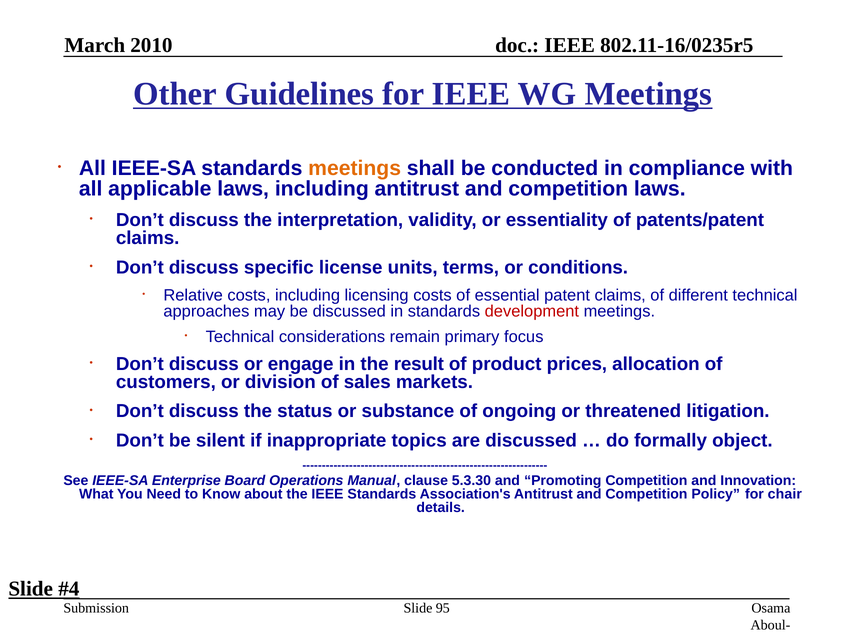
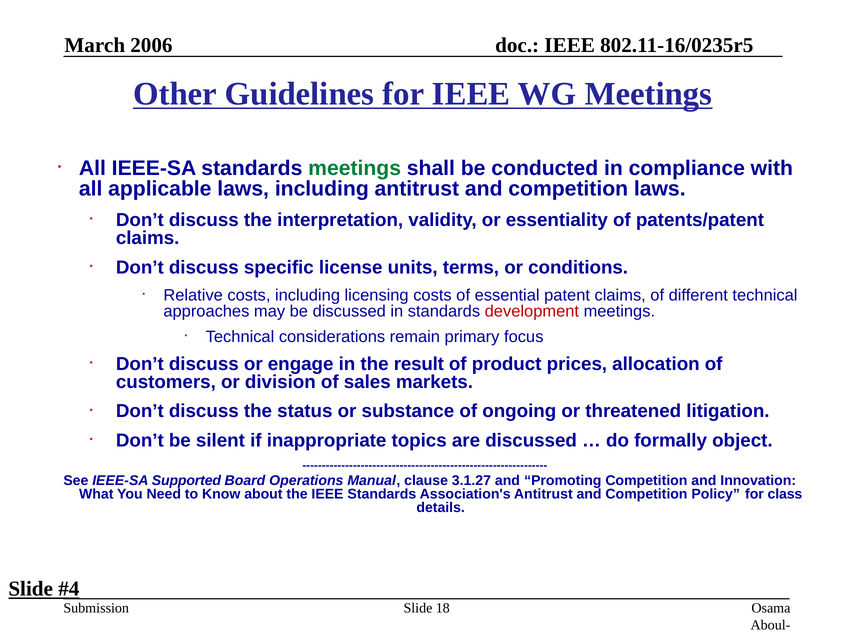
2010: 2010 -> 2006
meetings at (355, 169) colour: orange -> green
Enterprise: Enterprise -> Supported
5.3.30: 5.3.30 -> 3.1.27
chair: chair -> class
95: 95 -> 18
